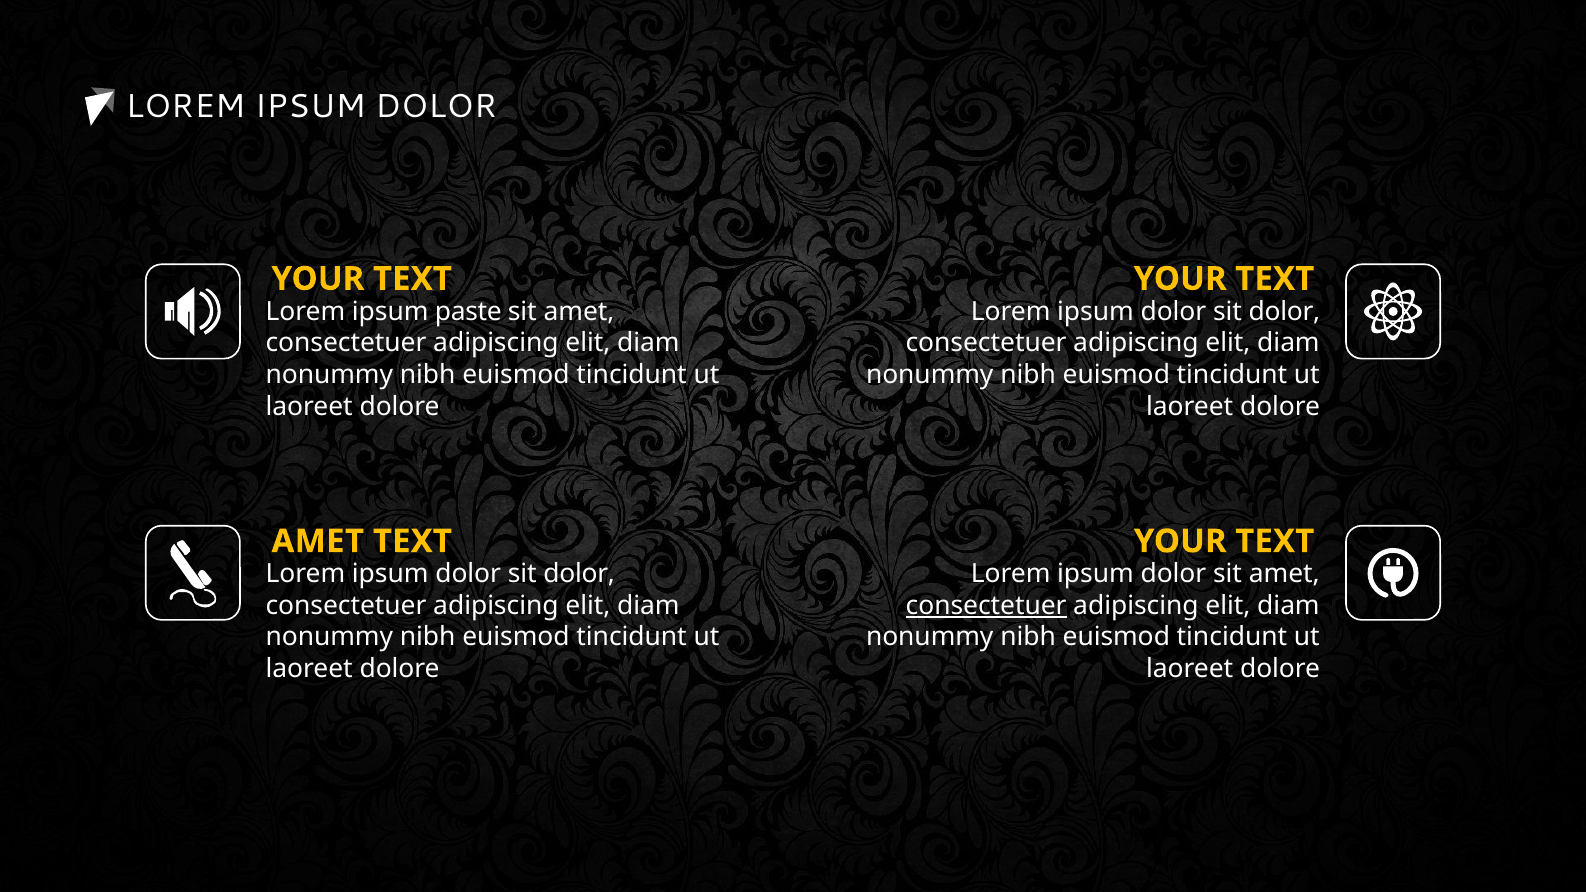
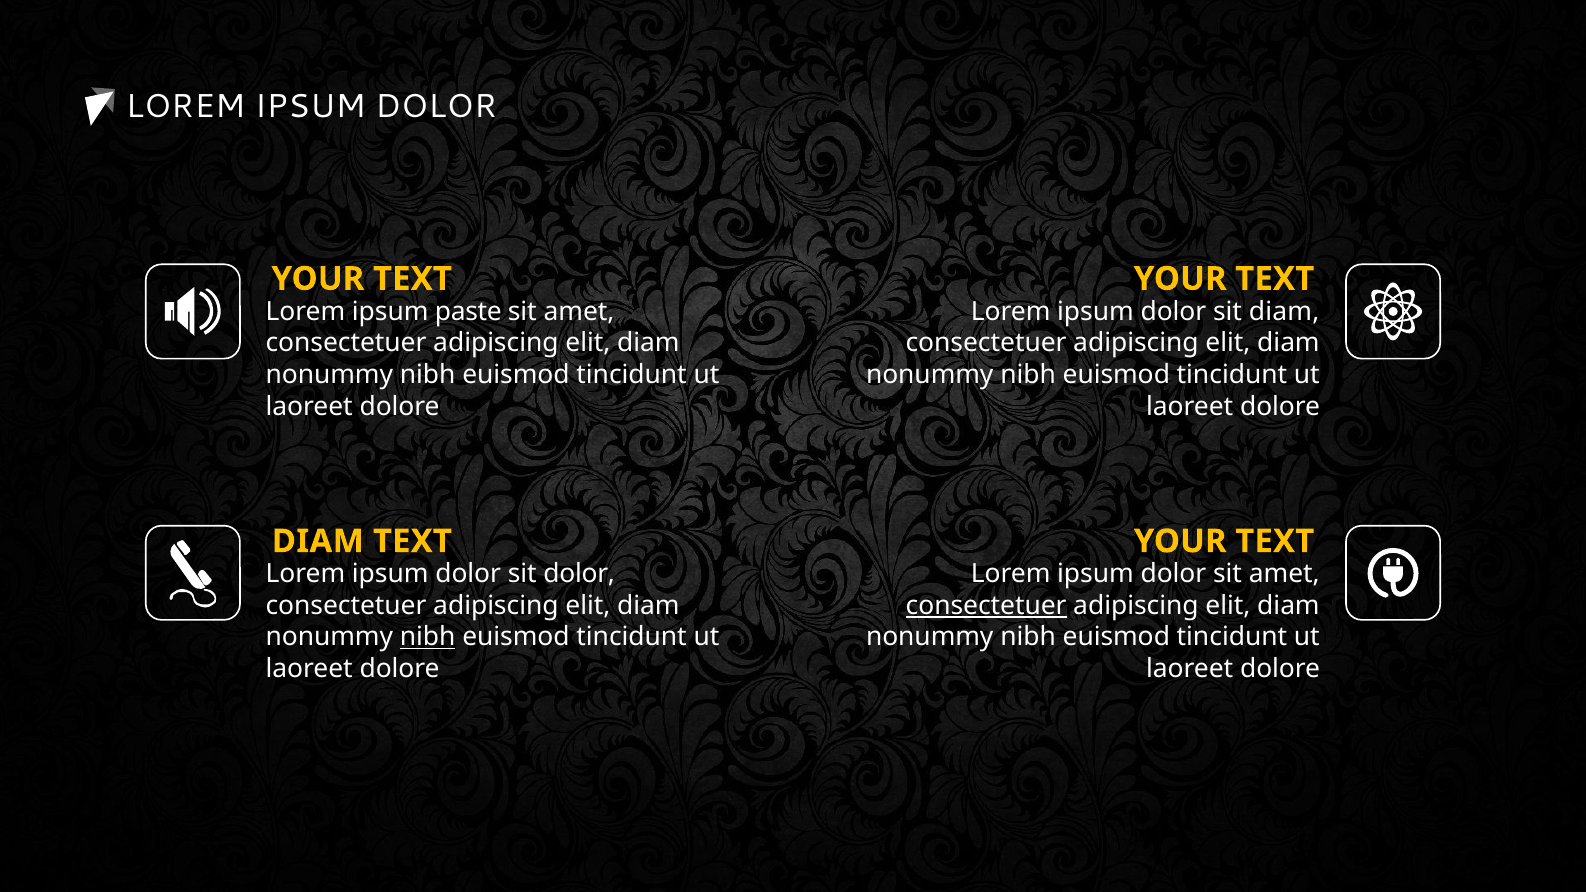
dolor at (1284, 312): dolor -> diam
AMET at (318, 541): AMET -> DIAM
nibh at (428, 637) underline: none -> present
